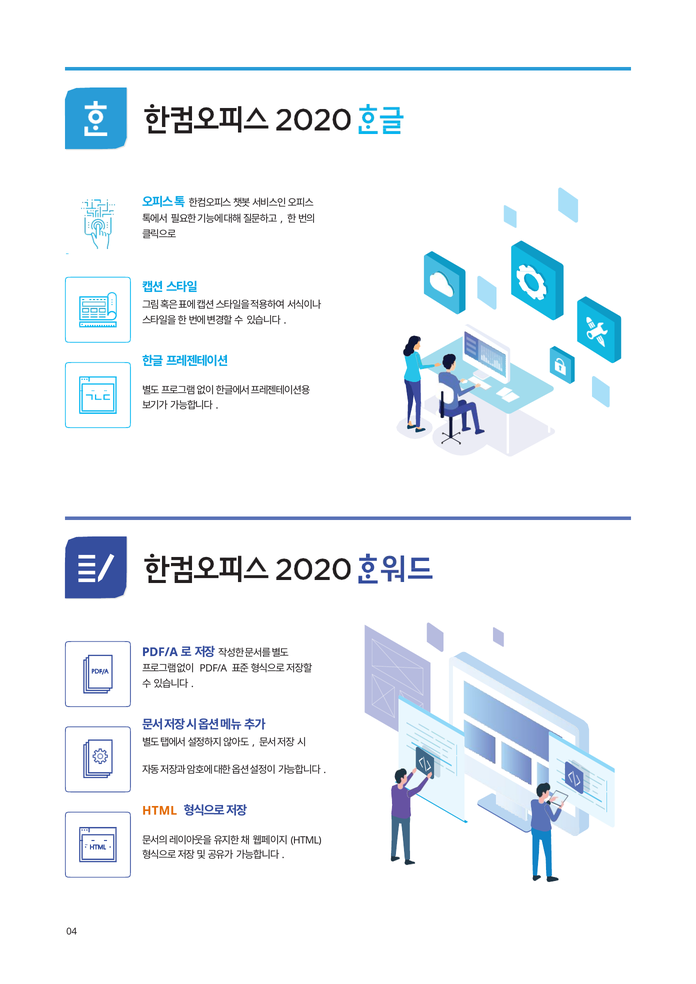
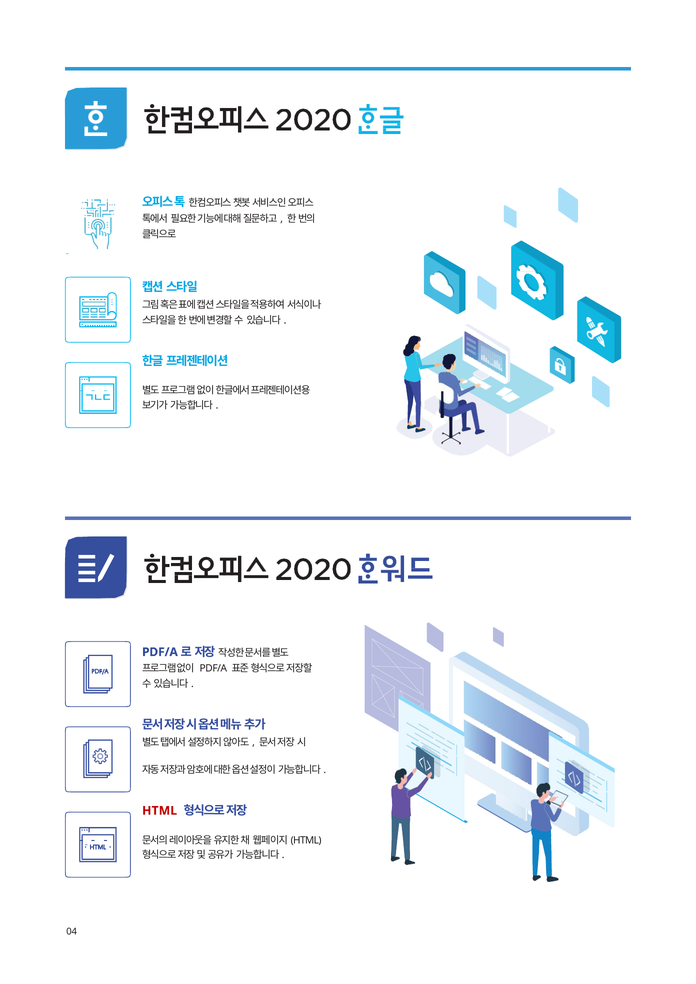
HTML colour: orange -> red
